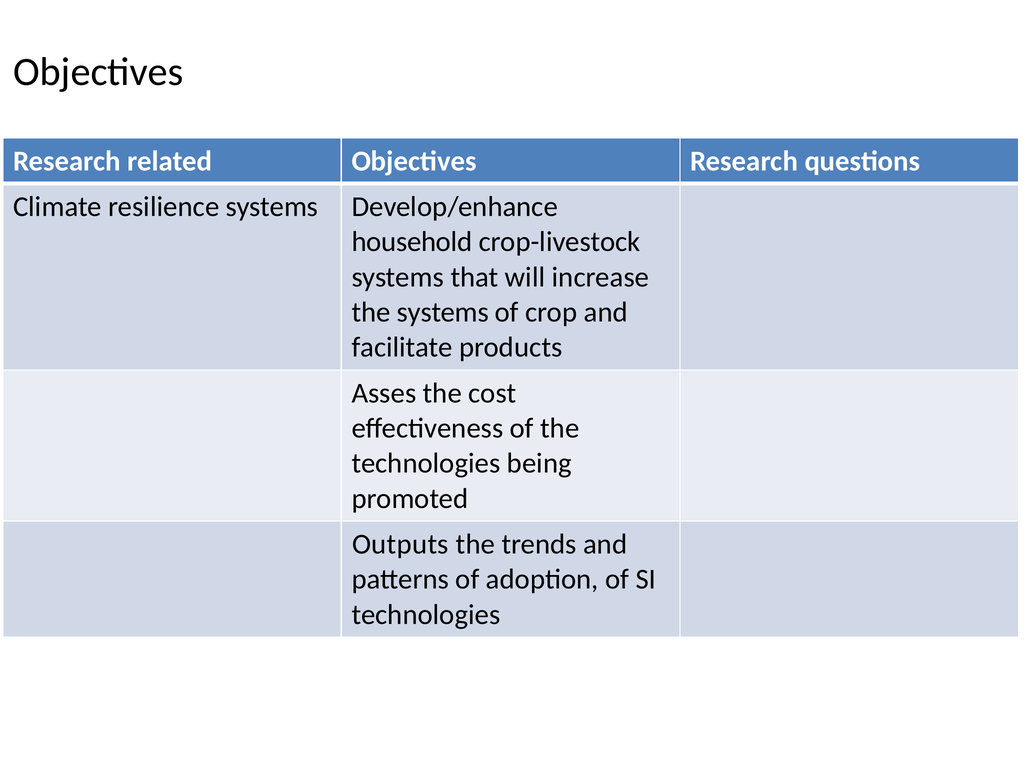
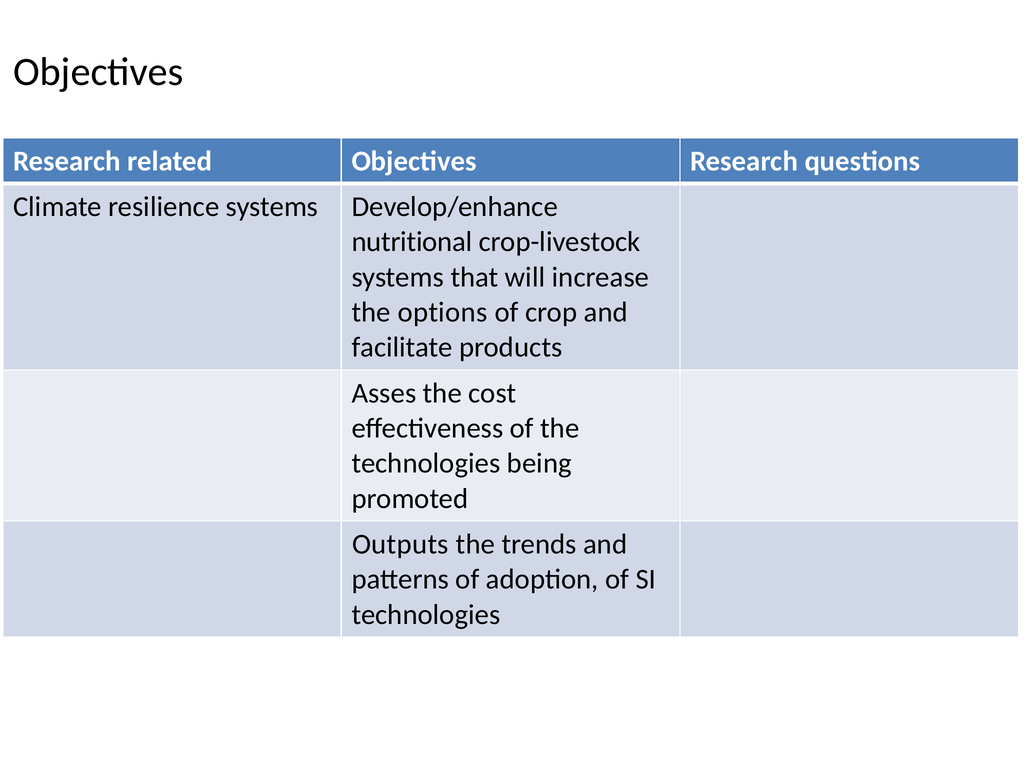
household: household -> nutritional
the systems: systems -> options
